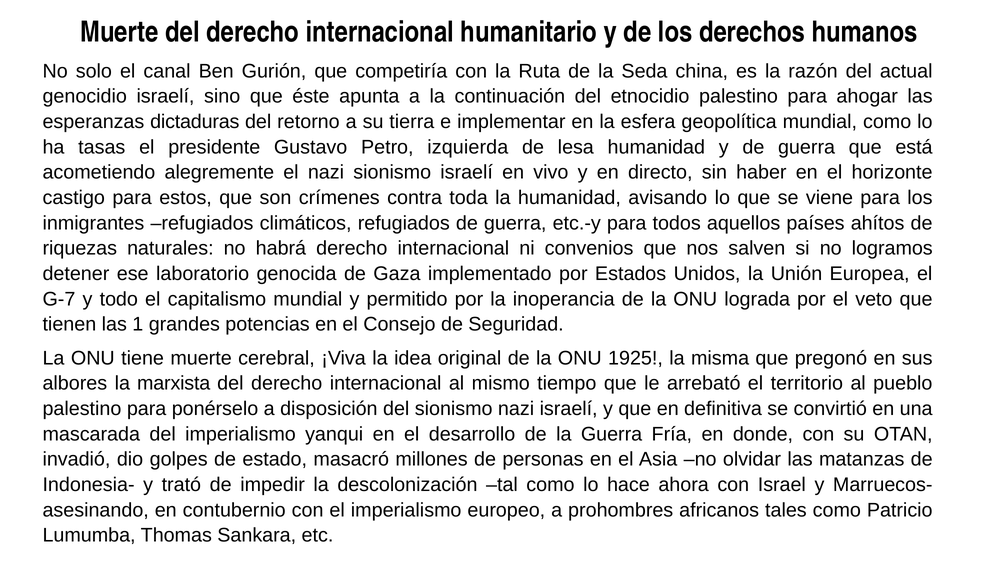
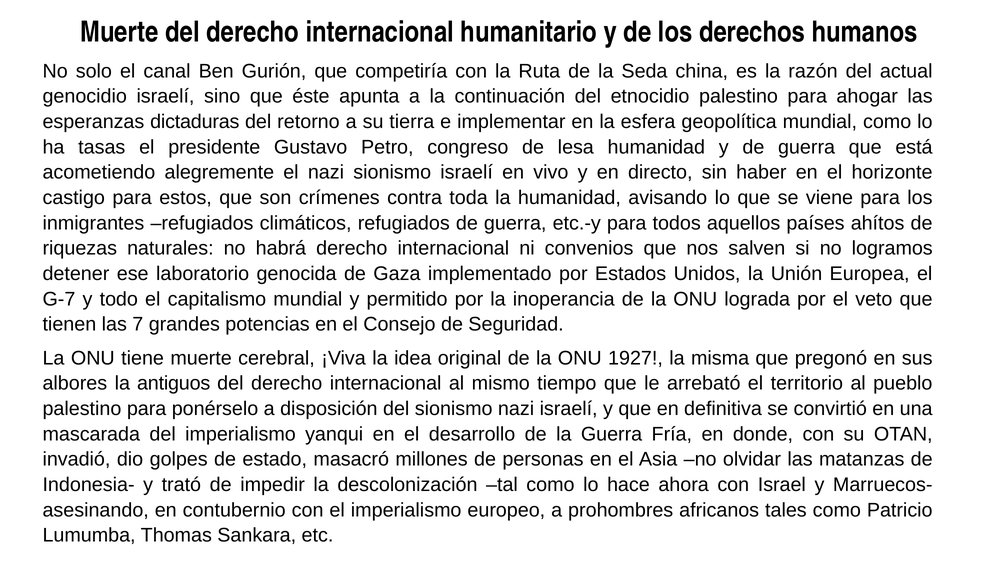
izquierda: izquierda -> congreso
1: 1 -> 7
1925: 1925 -> 1927
marxista: marxista -> antiguos
